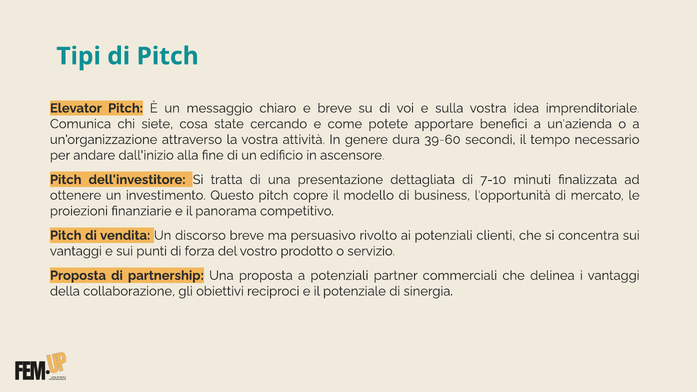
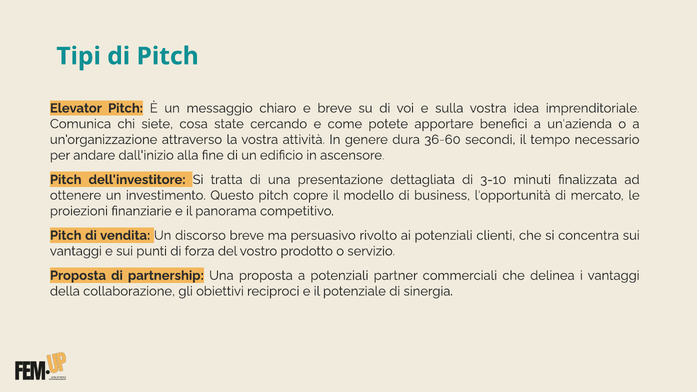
39-60: 39-60 -> 36-60
7-10: 7-10 -> 3-10
